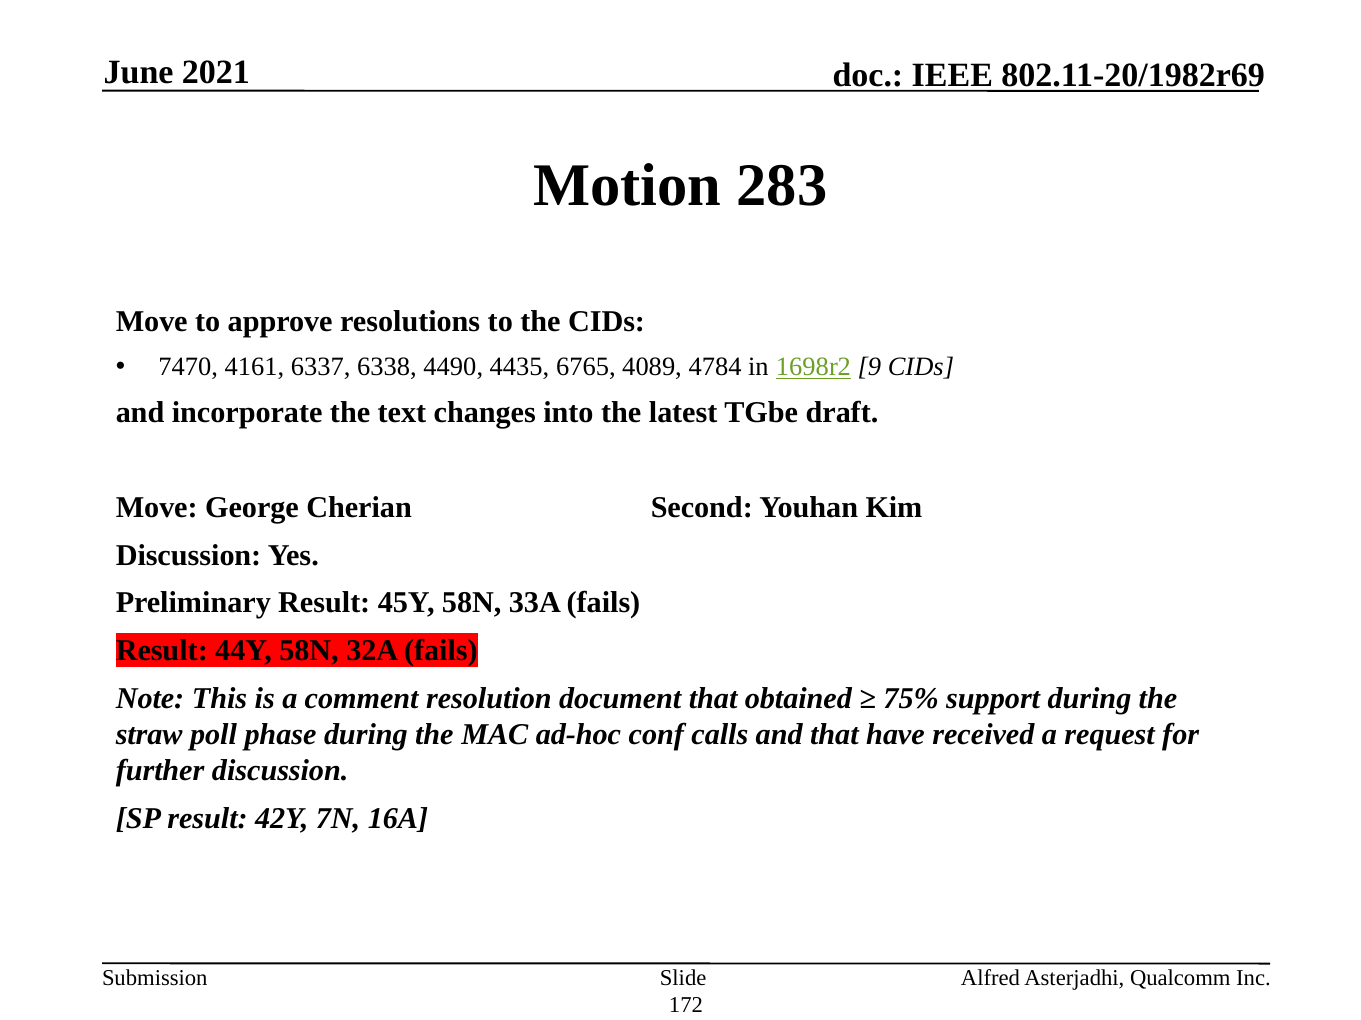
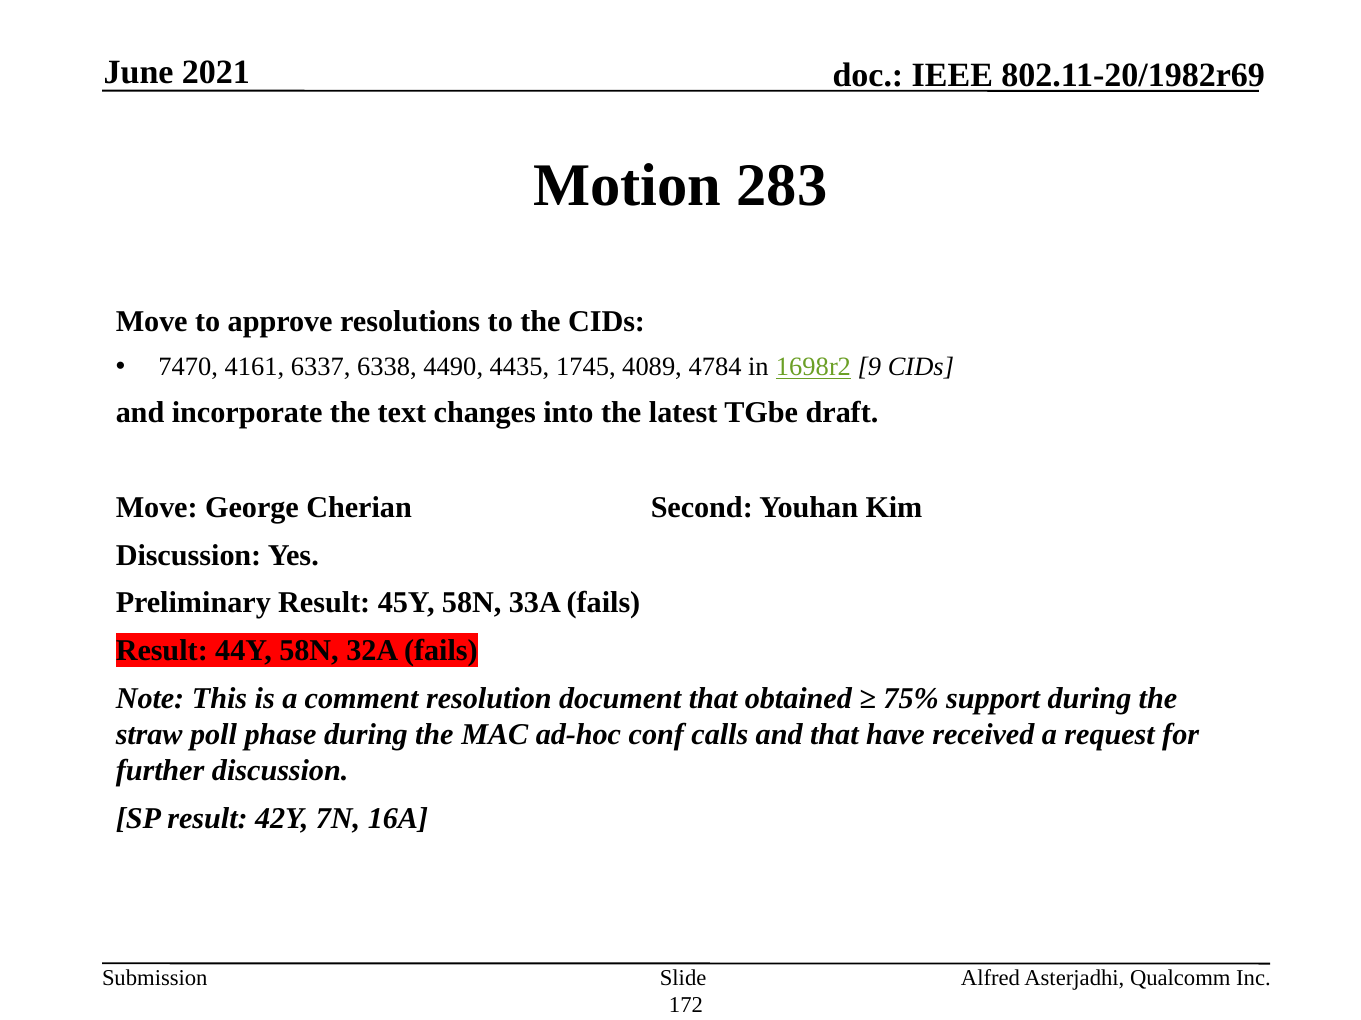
6765: 6765 -> 1745
